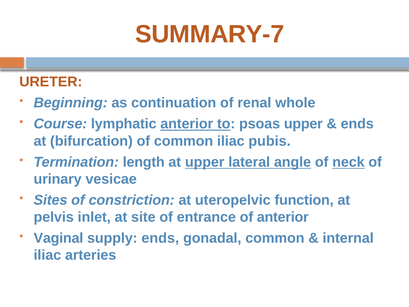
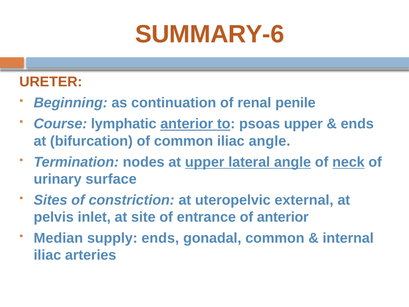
SUMMARY-7: SUMMARY-7 -> SUMMARY-6
whole: whole -> penile
iliac pubis: pubis -> angle
length: length -> nodes
vesicae: vesicae -> surface
function: function -> external
Vaginal: Vaginal -> Median
